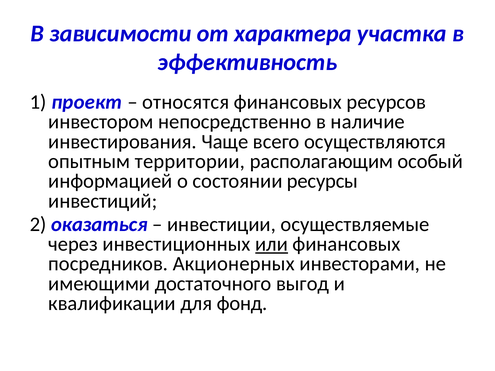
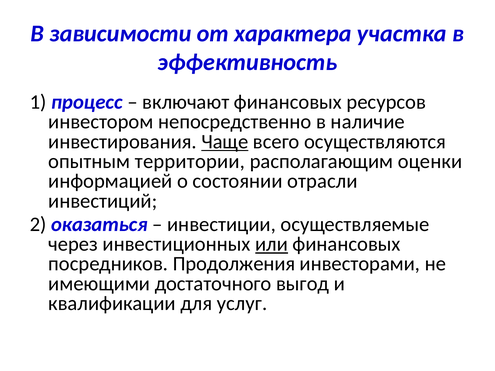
проект: проект -> процесс
относятся: относятся -> включают
Чаще underline: none -> present
особый: особый -> оценки
ресурсы: ресурсы -> отрасли
Акционерных: Акционерных -> Продолжения
фонд: фонд -> услуг
